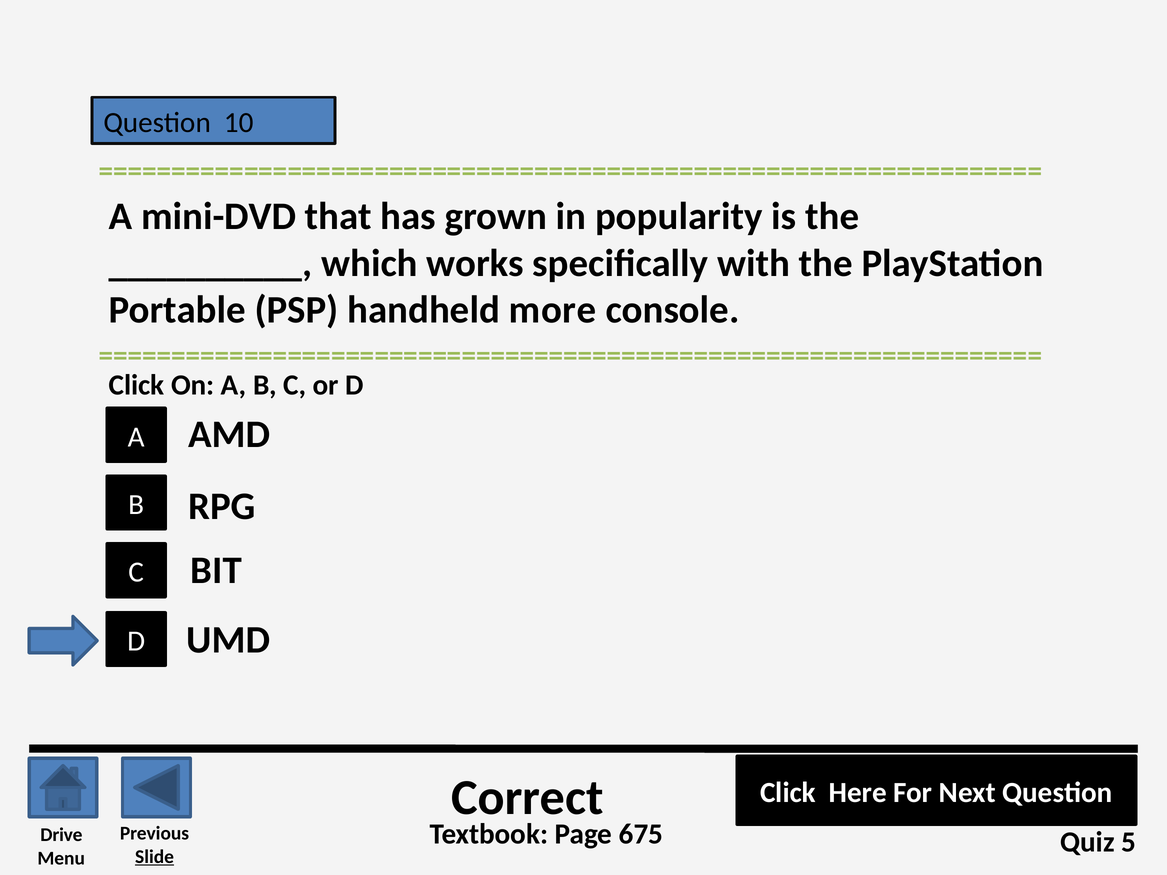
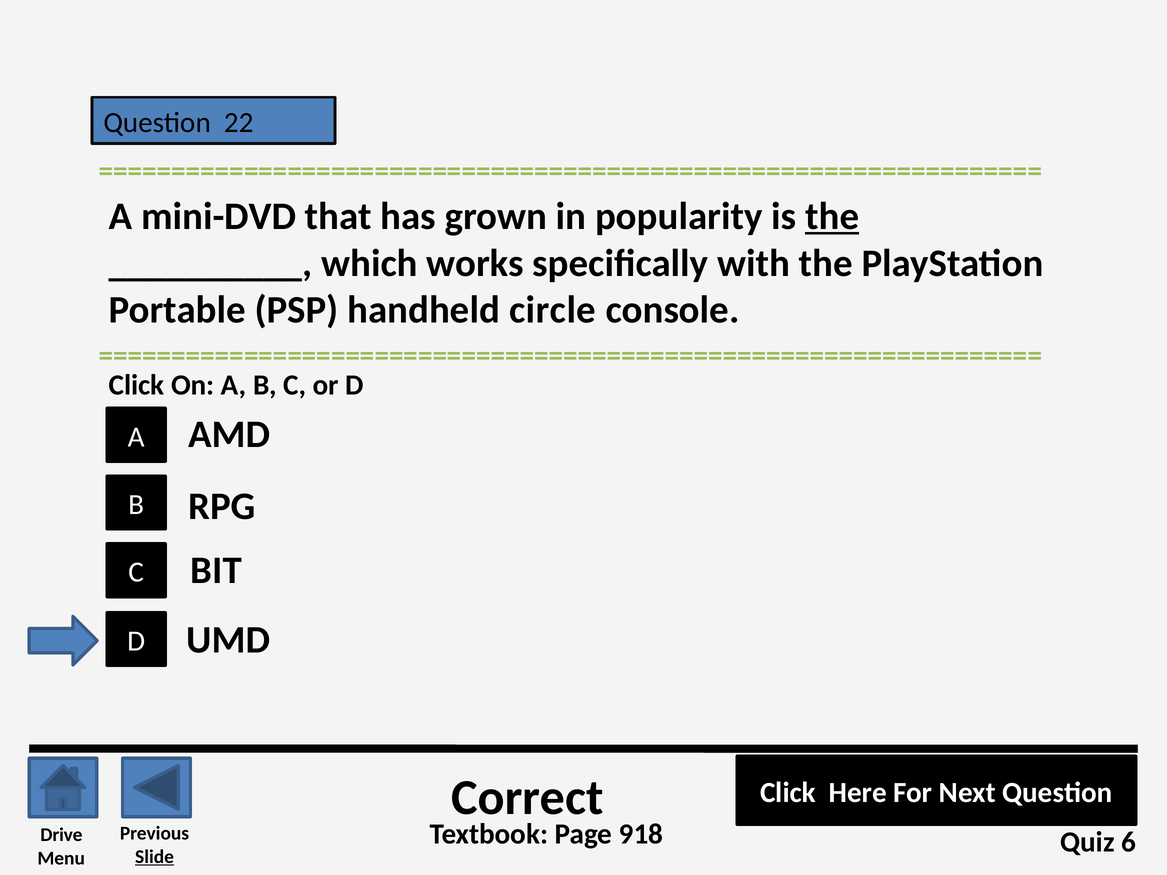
10: 10 -> 22
the at (832, 217) underline: none -> present
more: more -> circle
675: 675 -> 918
5: 5 -> 6
